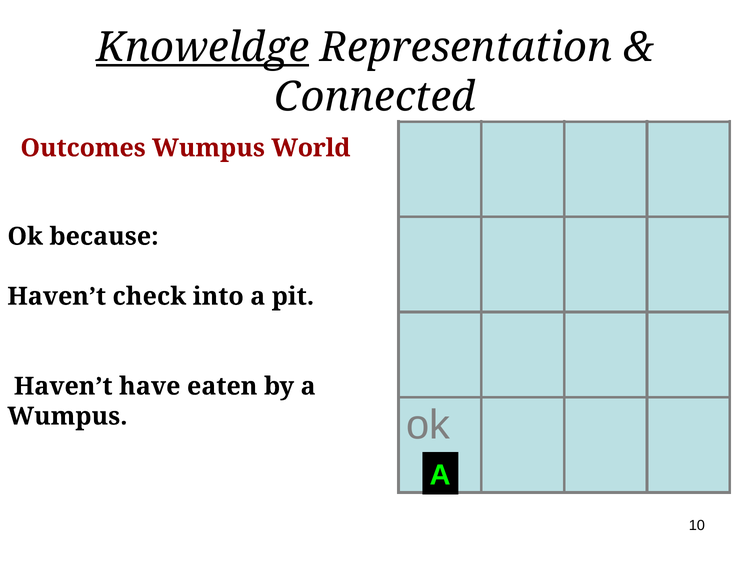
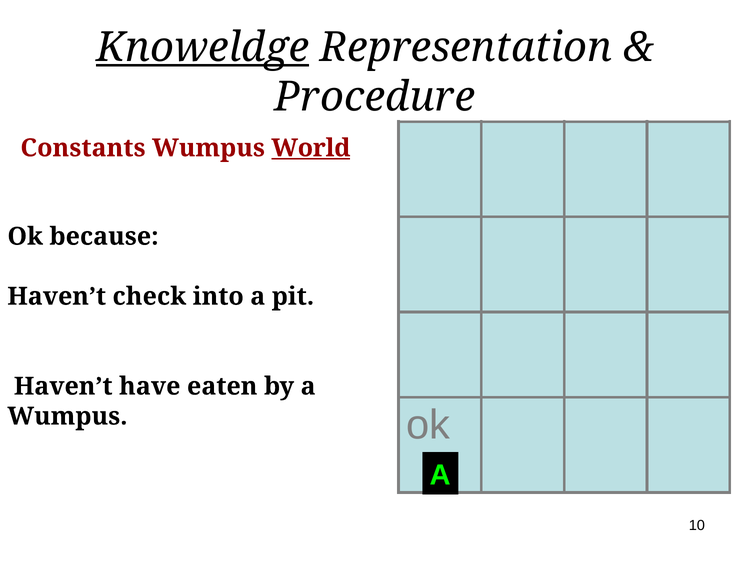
Connected: Connected -> Procedure
Outcomes: Outcomes -> Constants
World underline: none -> present
